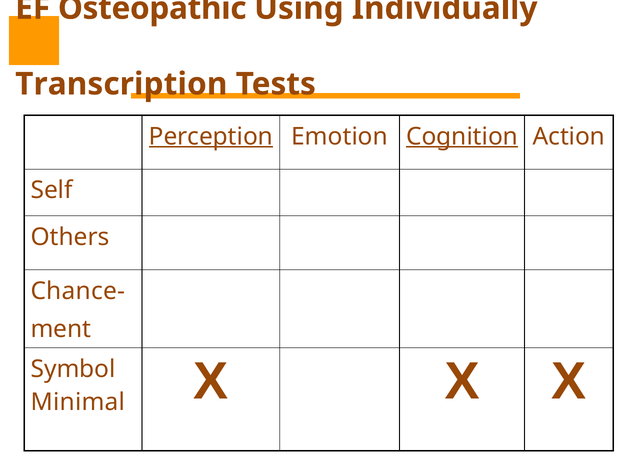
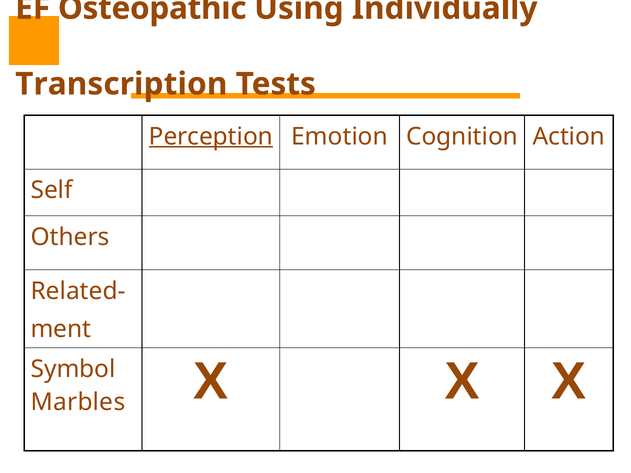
Cognition underline: present -> none
Chance-: Chance- -> Related-
Minimal: Minimal -> Marbles
